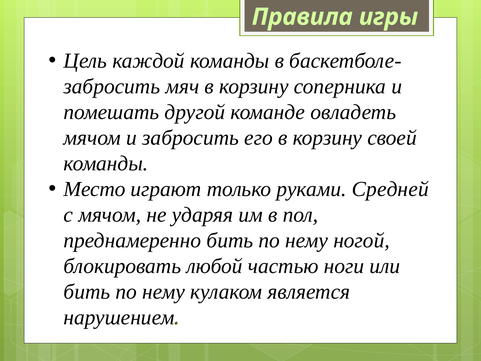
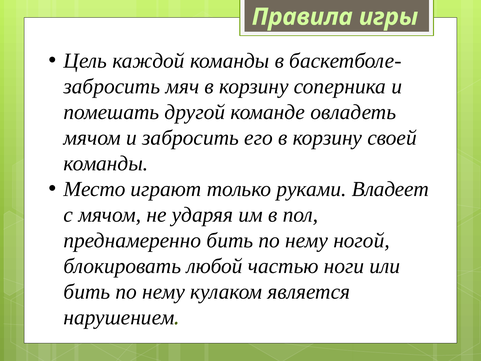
Средней: Средней -> Владеет
